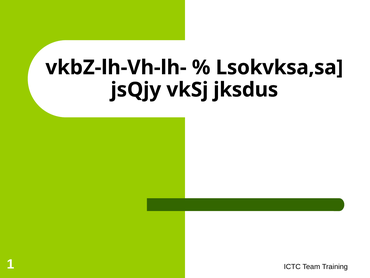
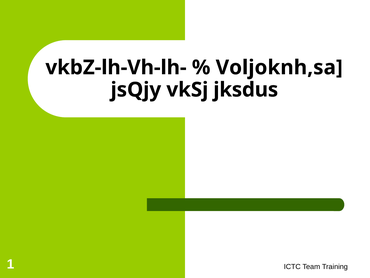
Lsokvksa,sa: Lsokvksa,sa -> Voljoknh,sa
